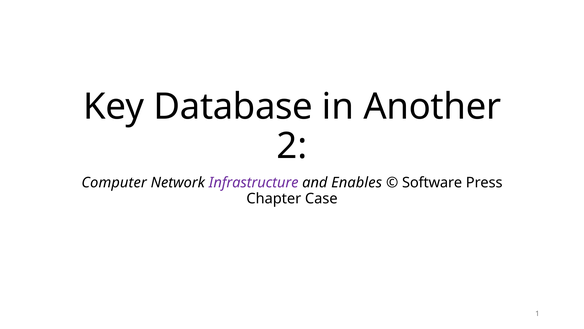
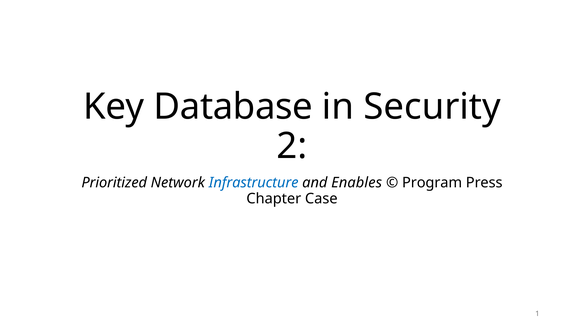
Another: Another -> Security
Computer: Computer -> Prioritized
Infrastructure colour: purple -> blue
Software: Software -> Program
